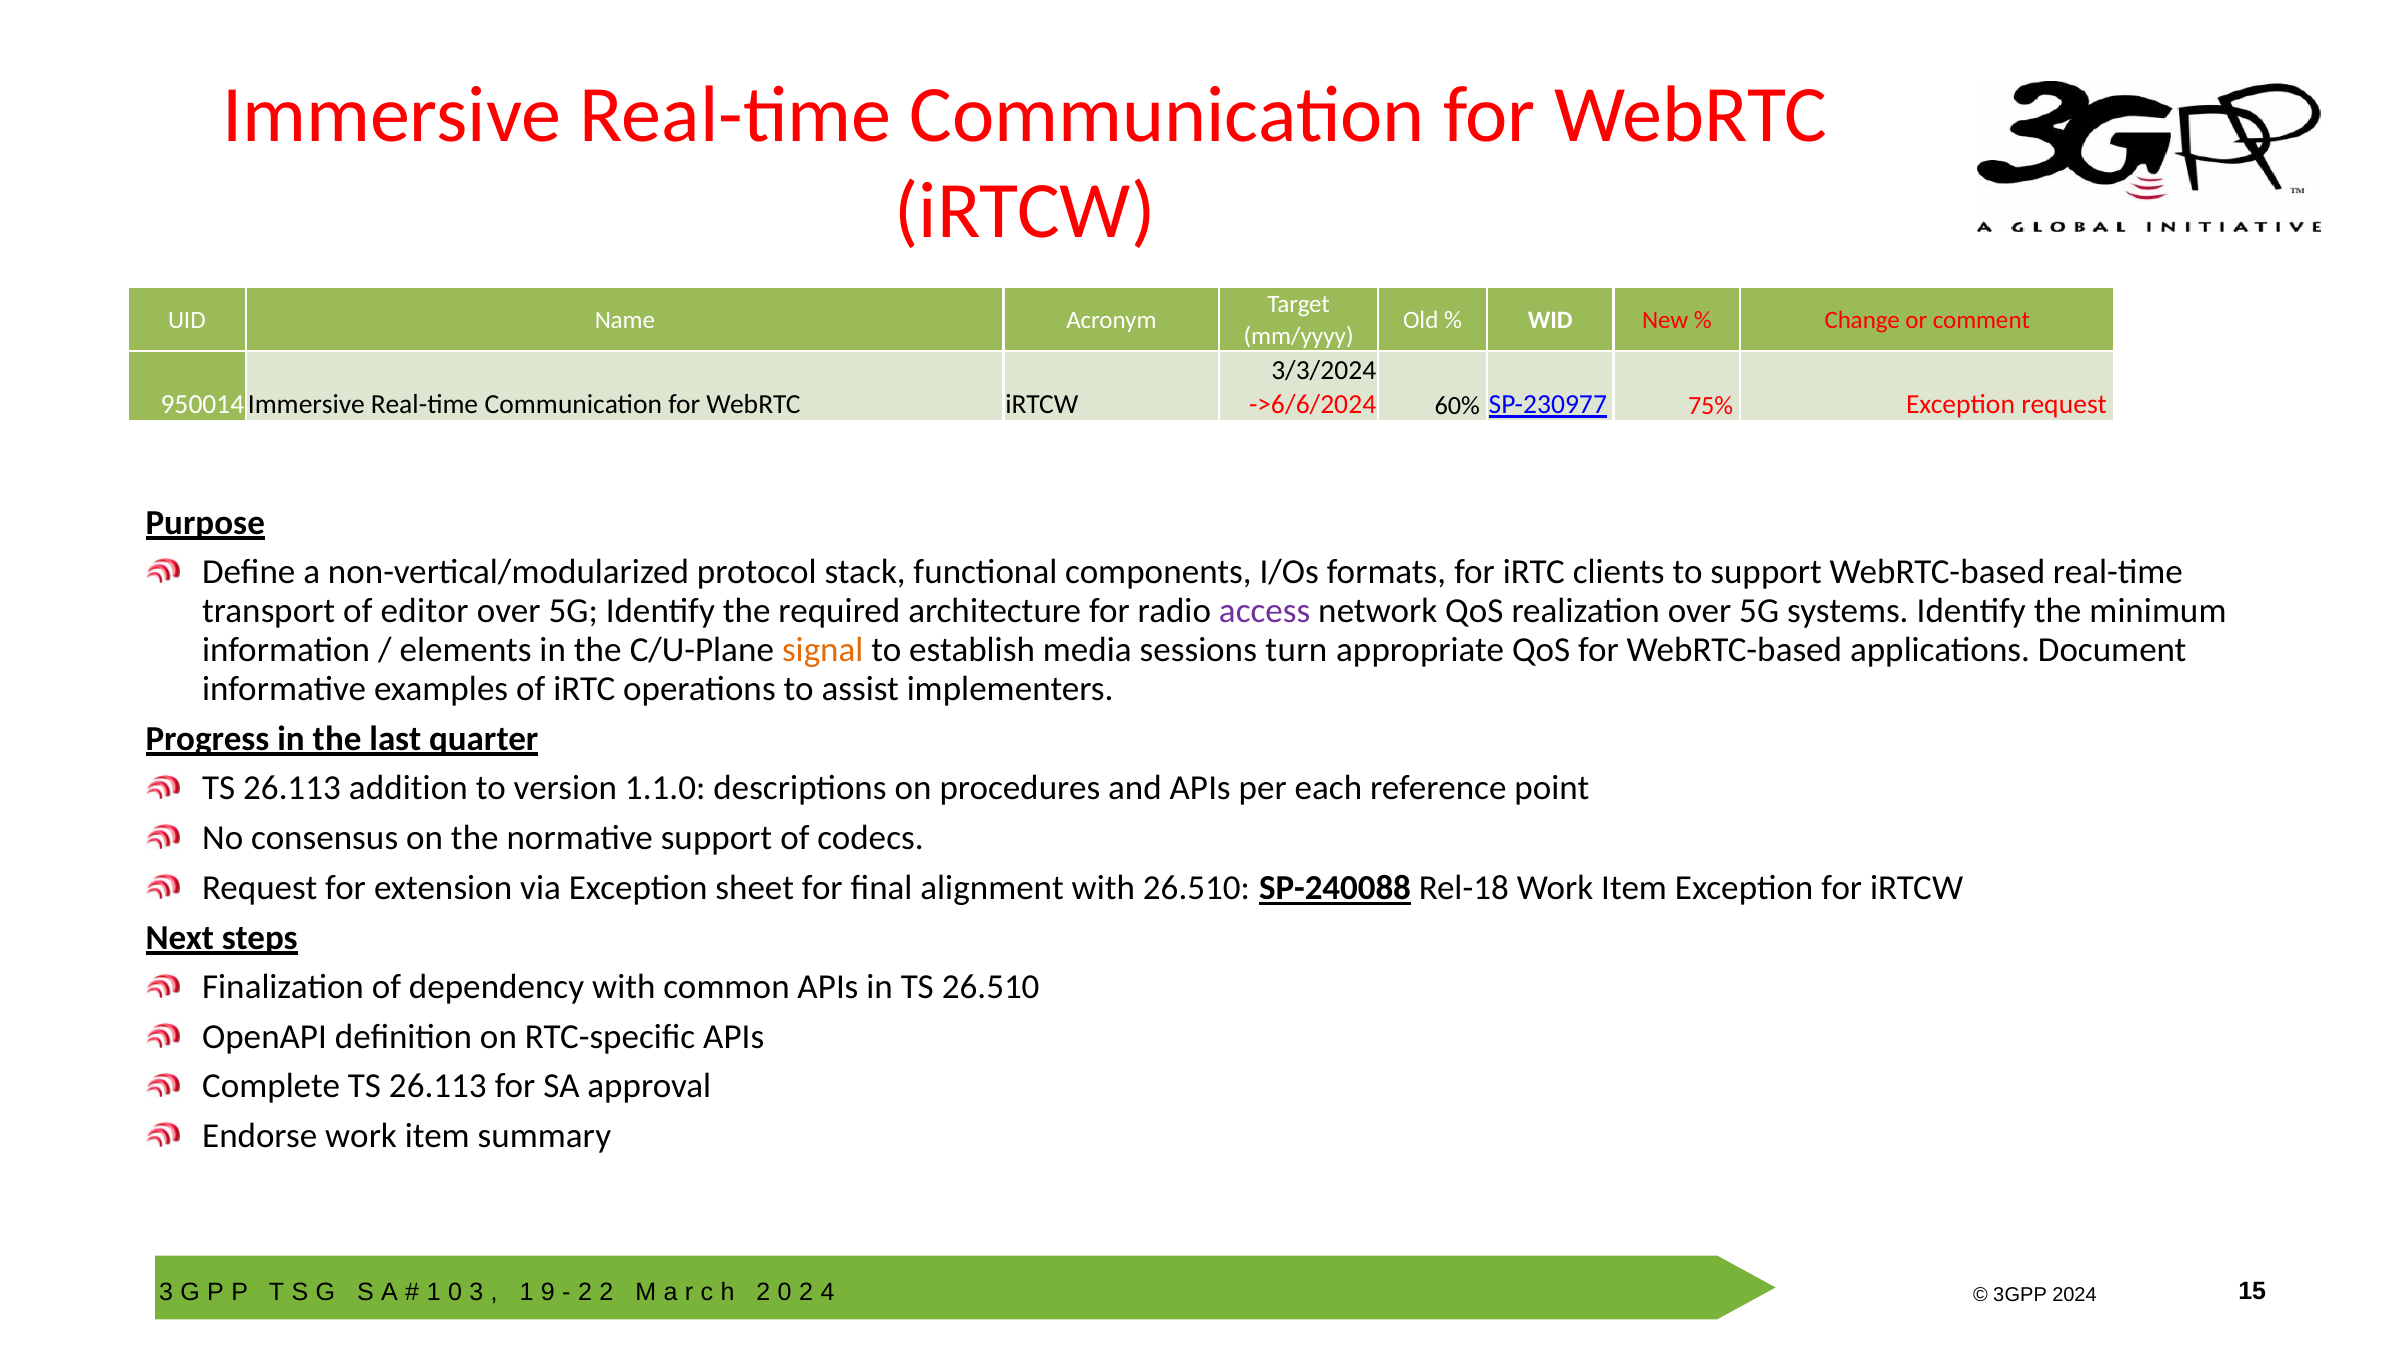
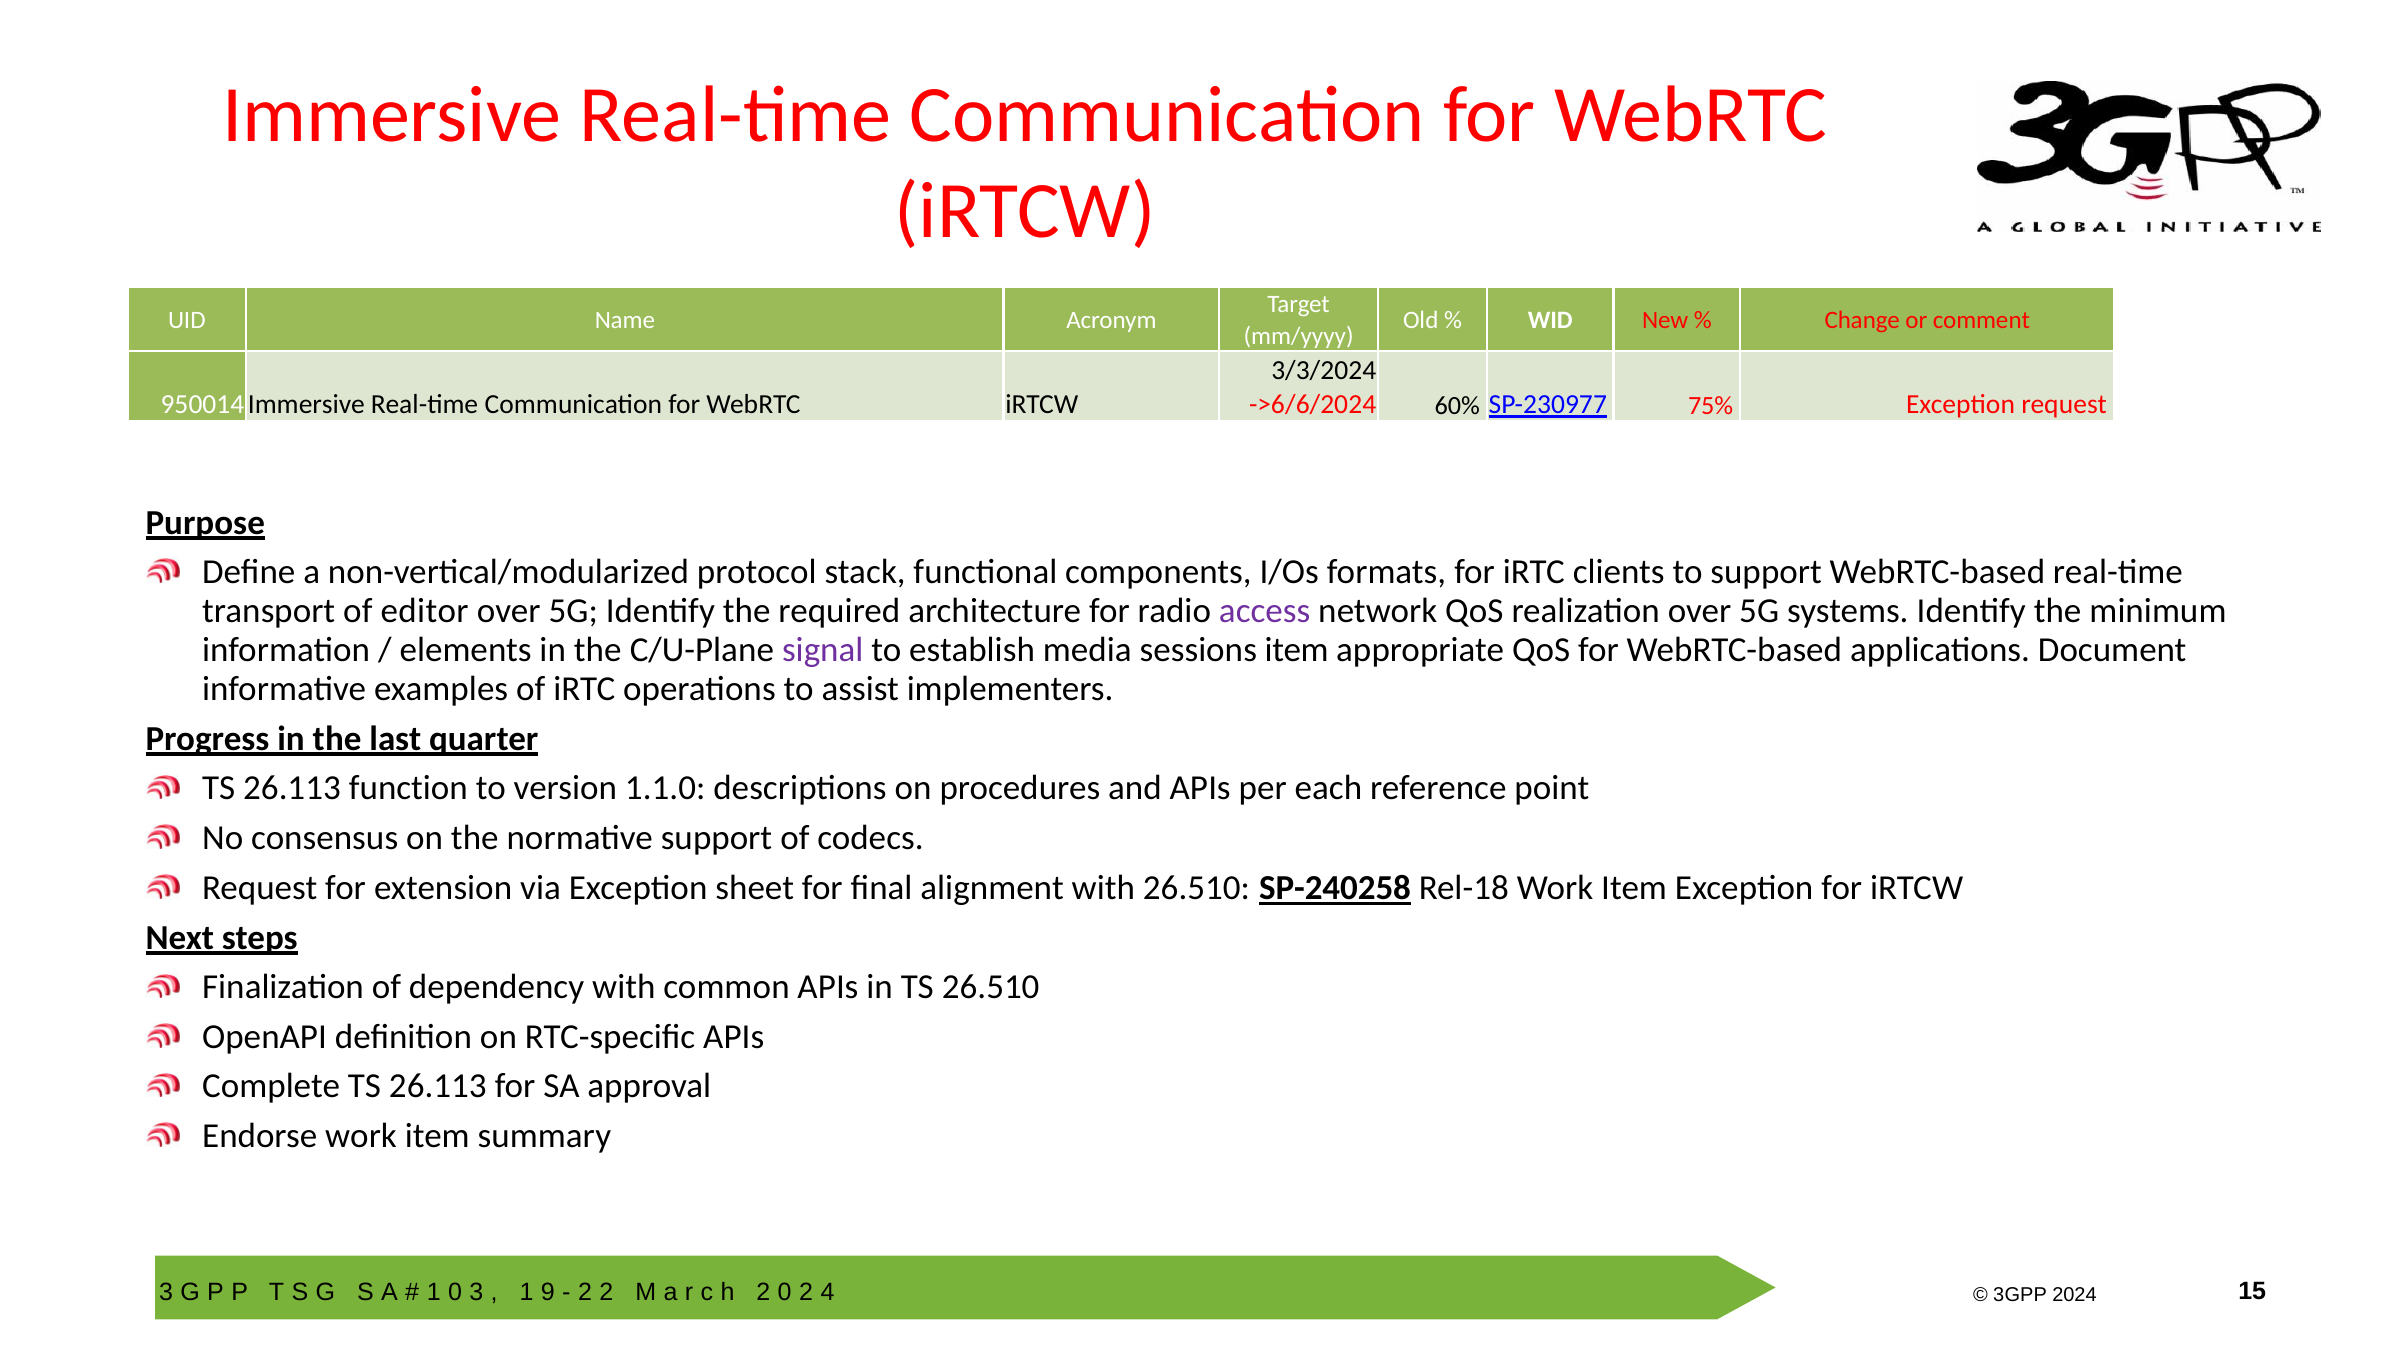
signal colour: orange -> purple
sessions turn: turn -> item
addition: addition -> function
SP-240088: SP-240088 -> SP-240258
